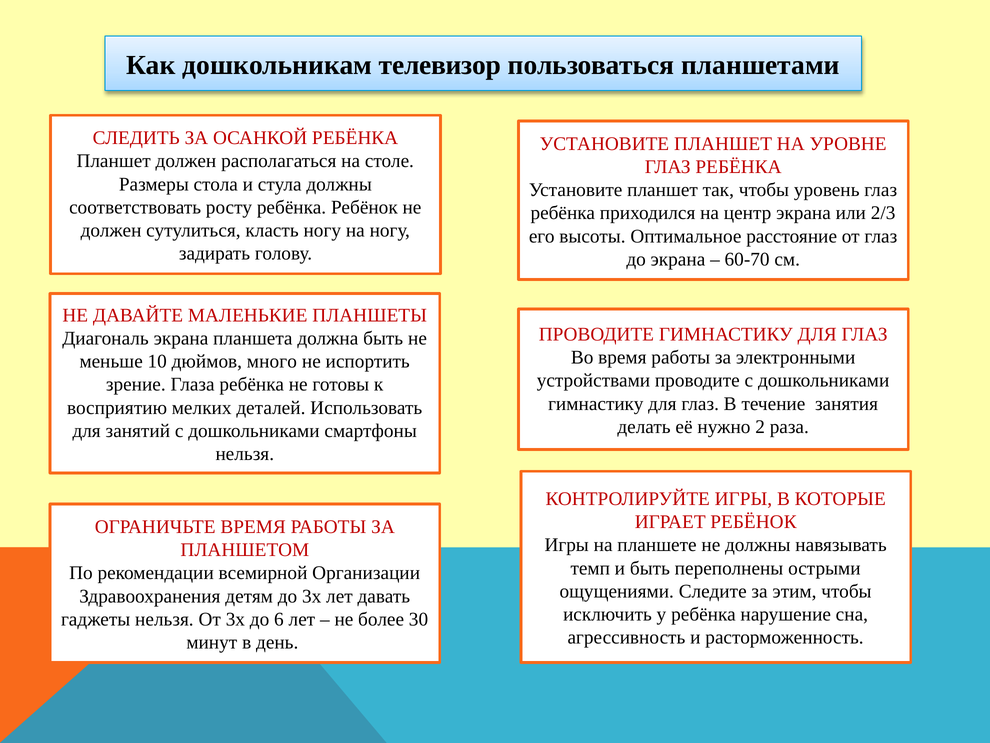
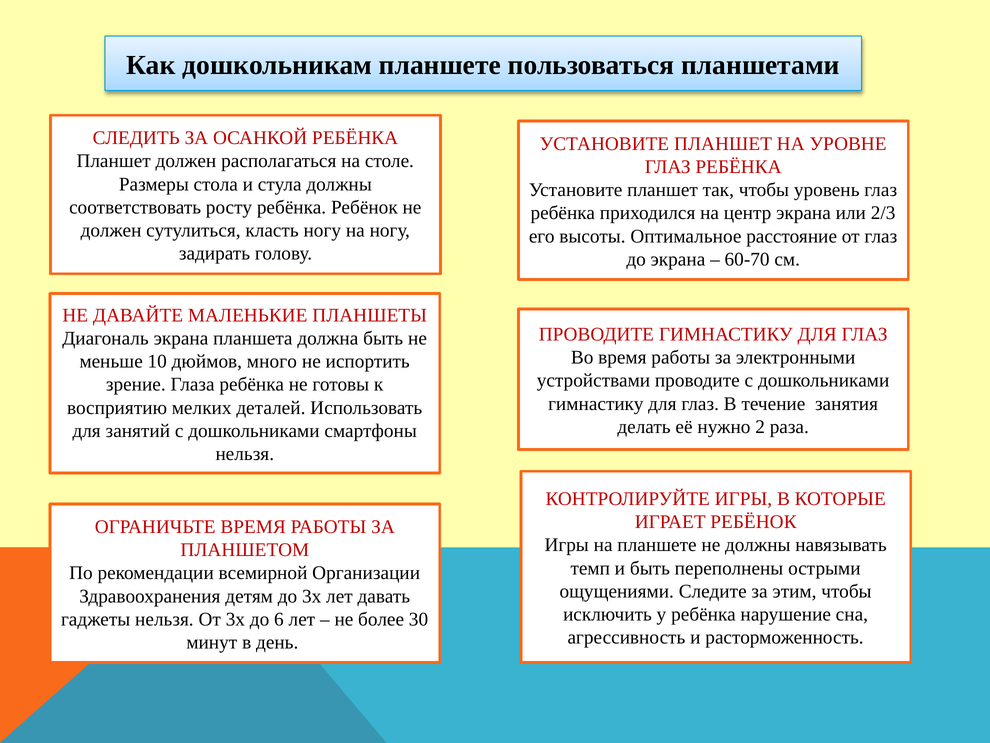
дошкольникам телевизор: телевизор -> планшете
